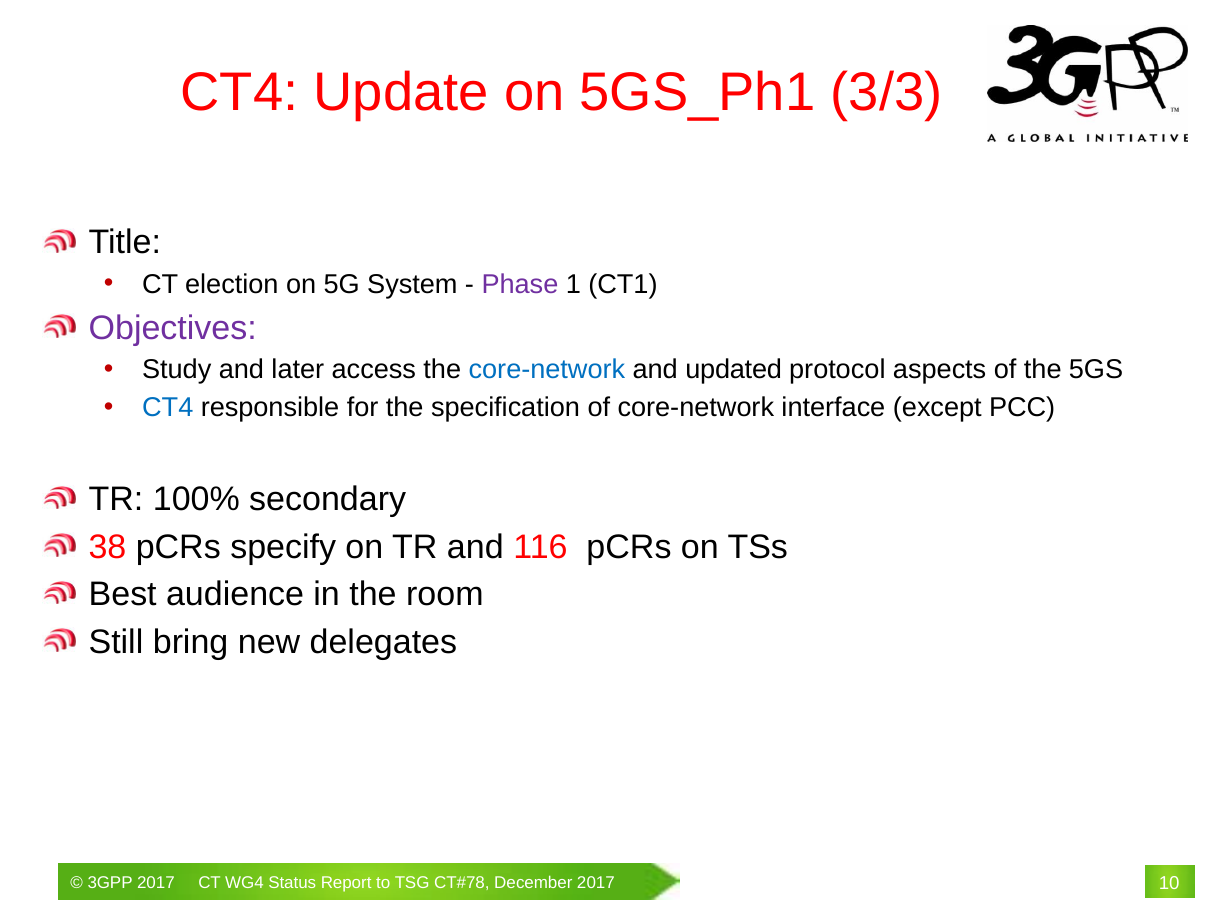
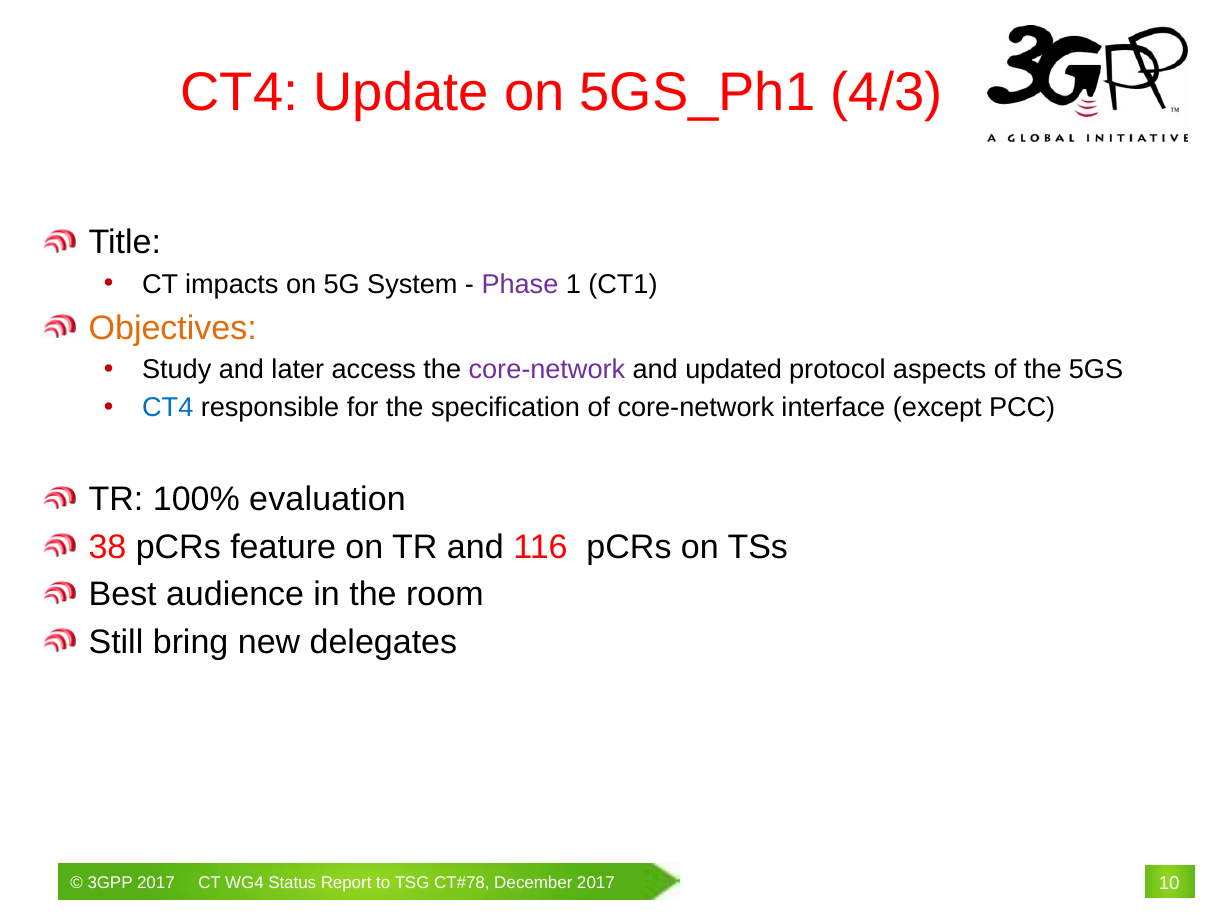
3/3: 3/3 -> 4/3
election: election -> impacts
Objectives colour: purple -> orange
core-network at (547, 370) colour: blue -> purple
secondary: secondary -> evaluation
specify: specify -> feature
